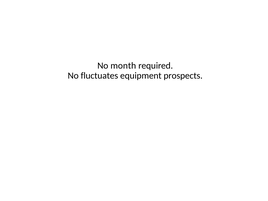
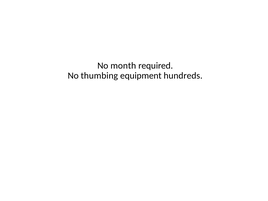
fluctuates: fluctuates -> thumbing
prospects: prospects -> hundreds
